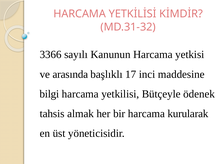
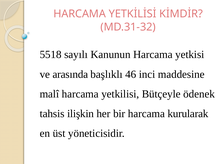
3366: 3366 -> 5518
17: 17 -> 46
bilgi: bilgi -> malî
almak: almak -> ilişkin
